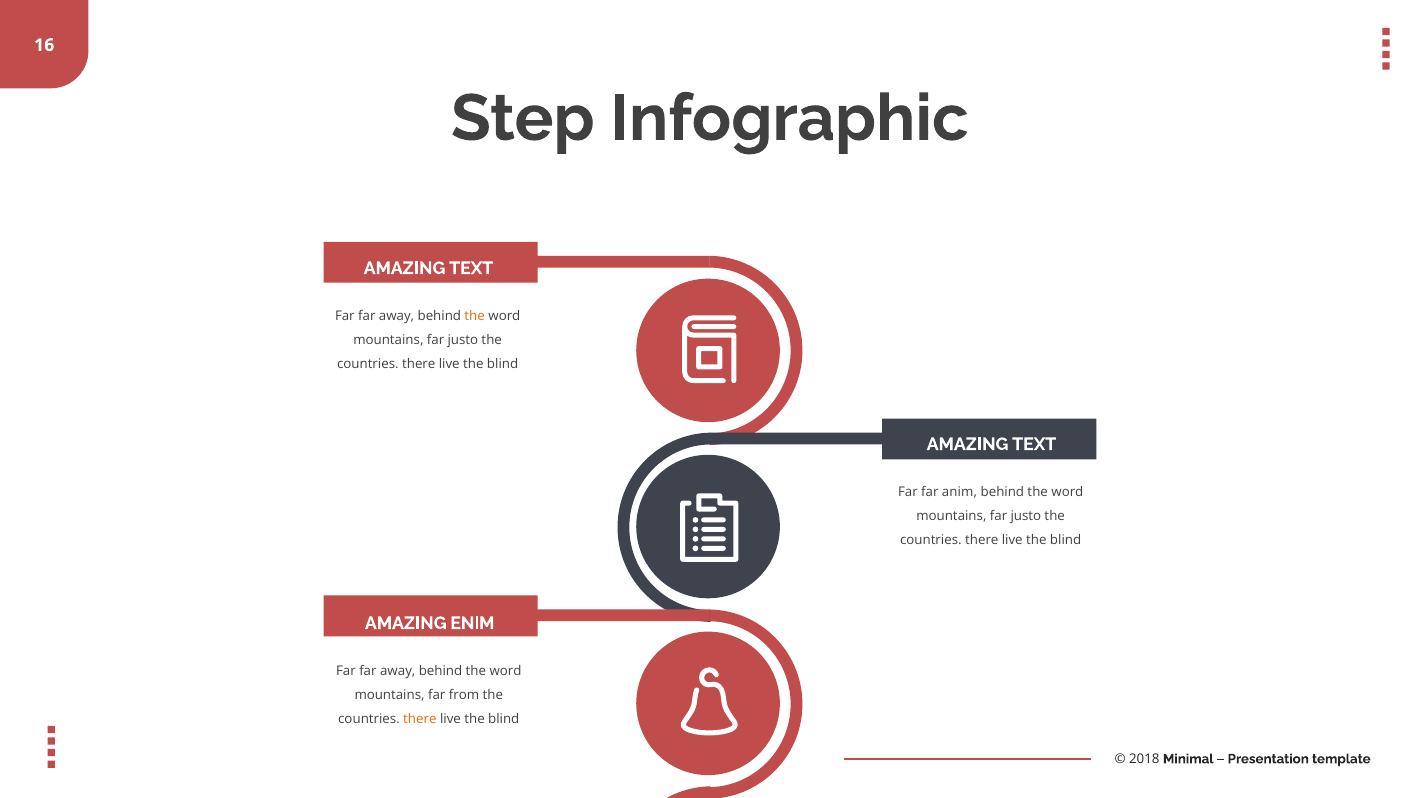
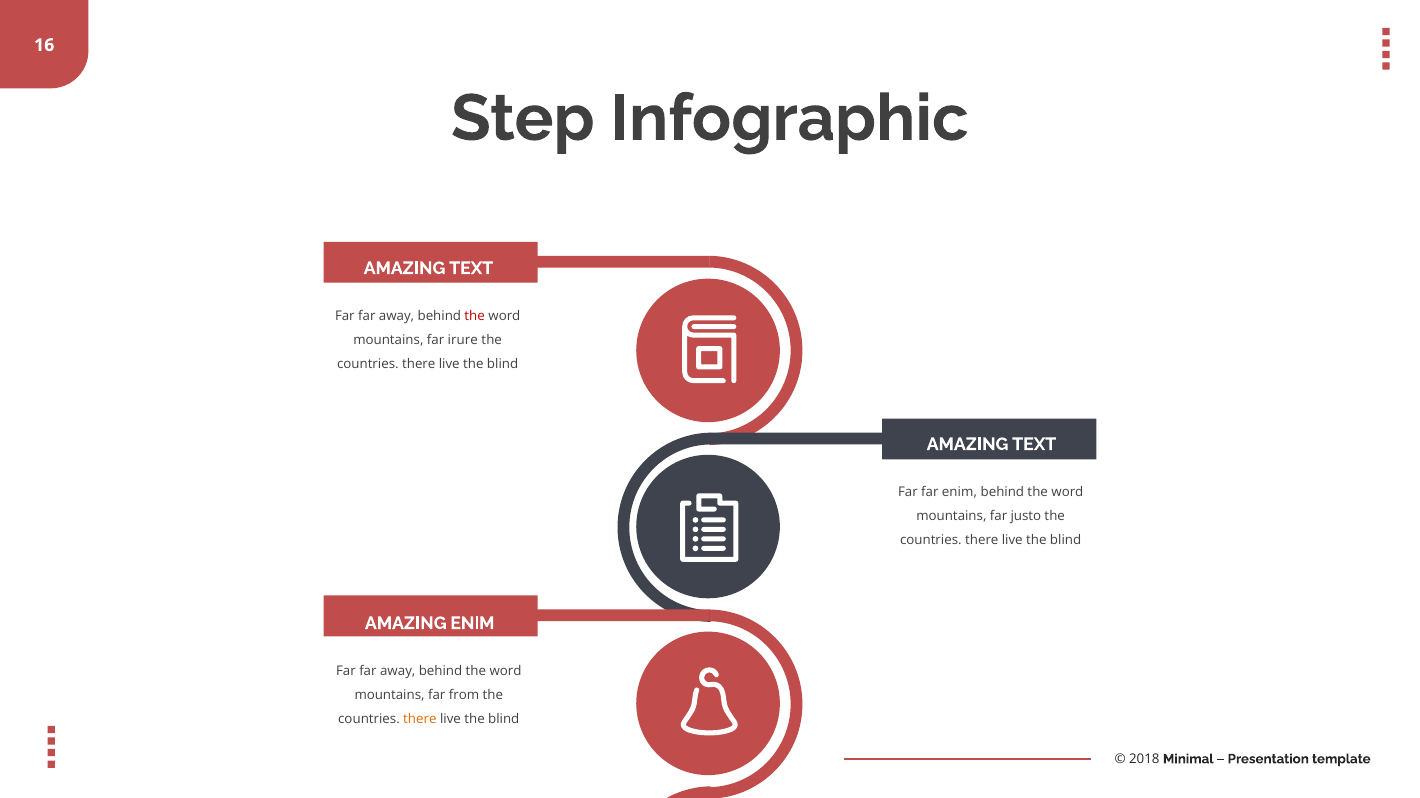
the at (475, 316) colour: orange -> red
justo at (463, 340): justo -> irure
far anim: anim -> enim
